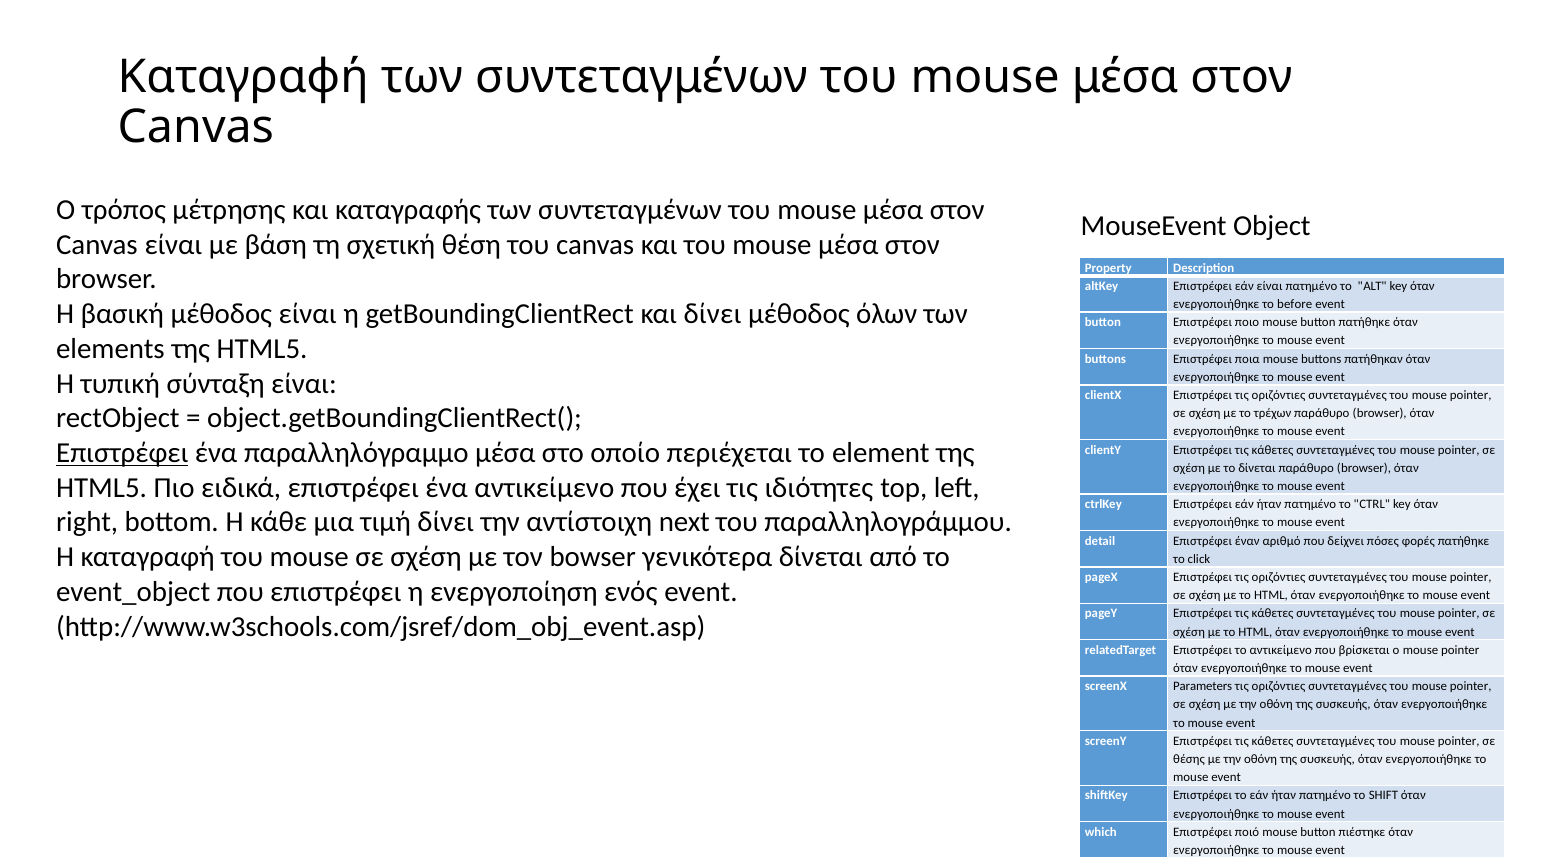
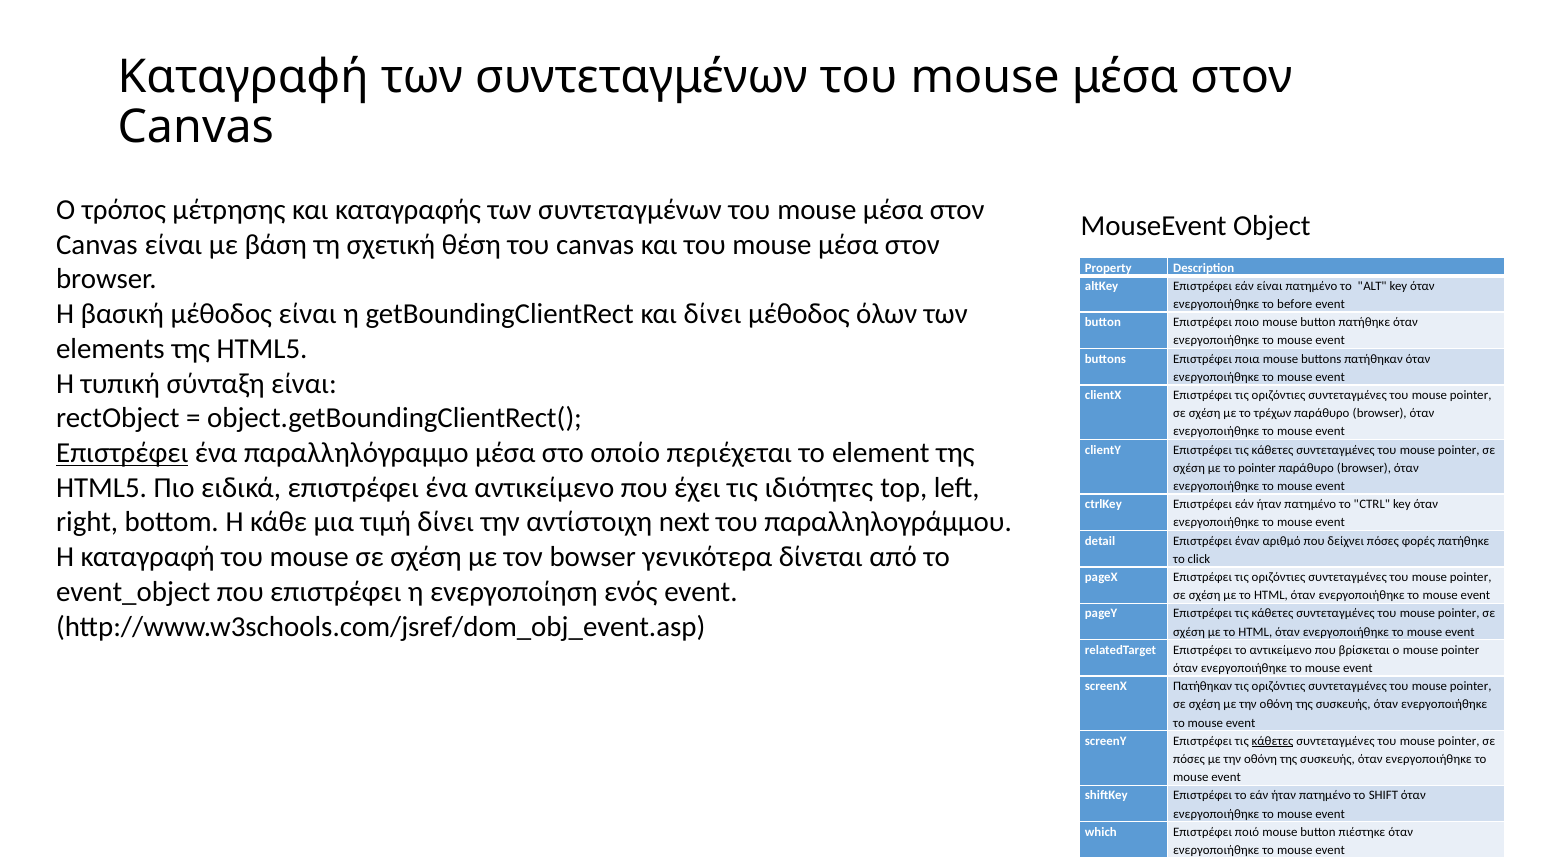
το δίνεται: δίνεται -> pointer
screenX Parameters: Parameters -> Πατήθηκαν
κάθετες at (1273, 741) underline: none -> present
θέσης at (1189, 759): θέσης -> πόσες
